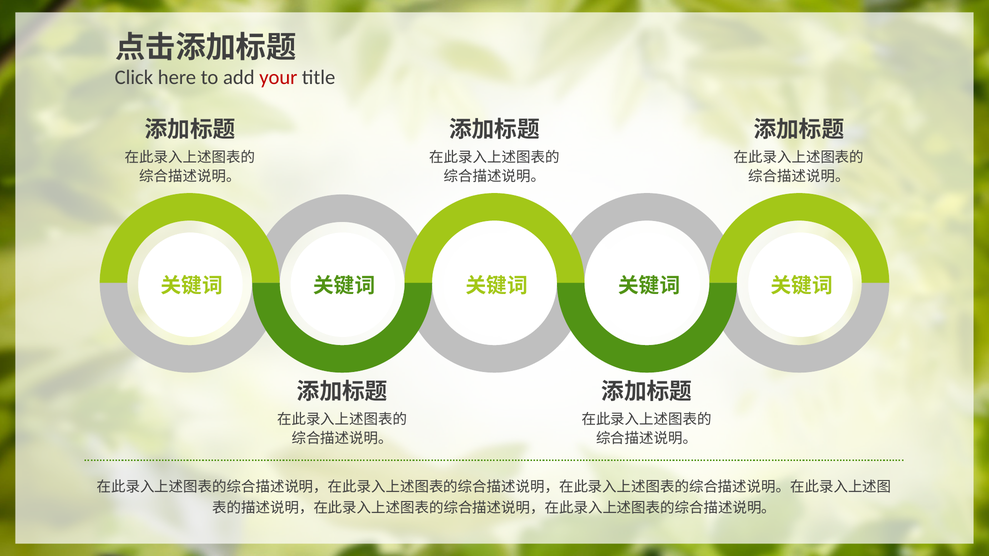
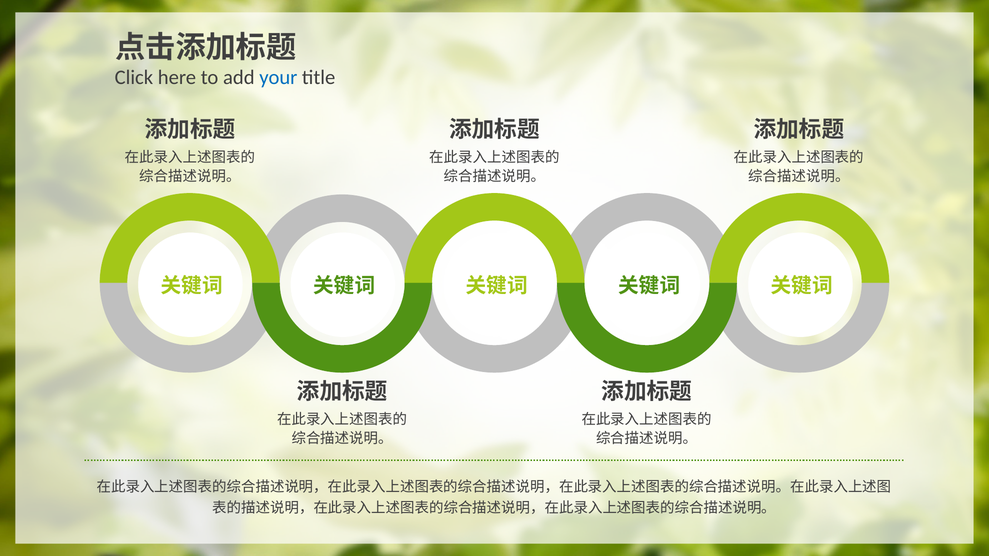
your colour: red -> blue
